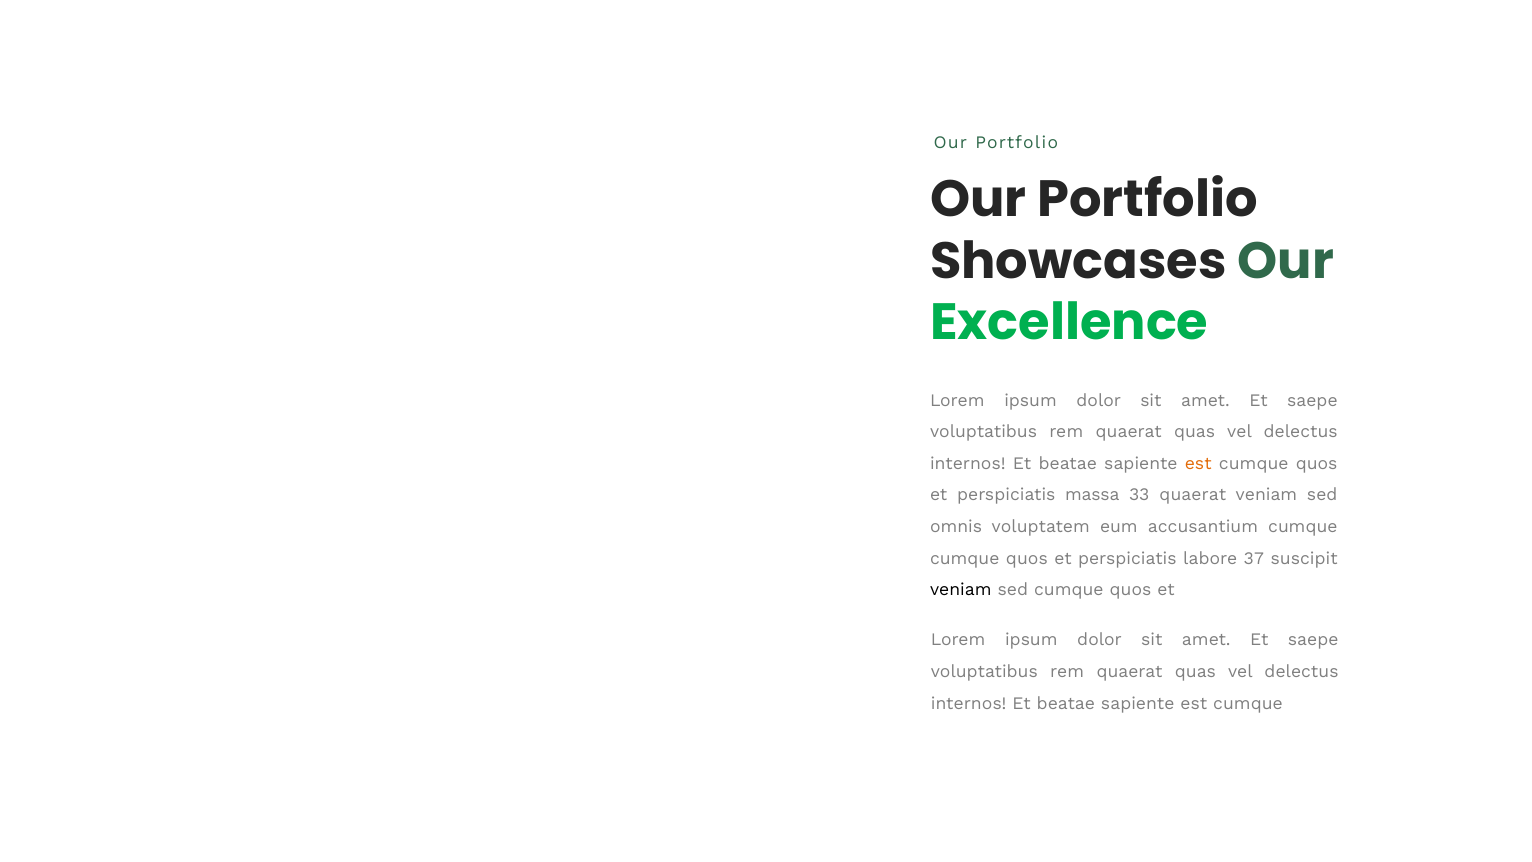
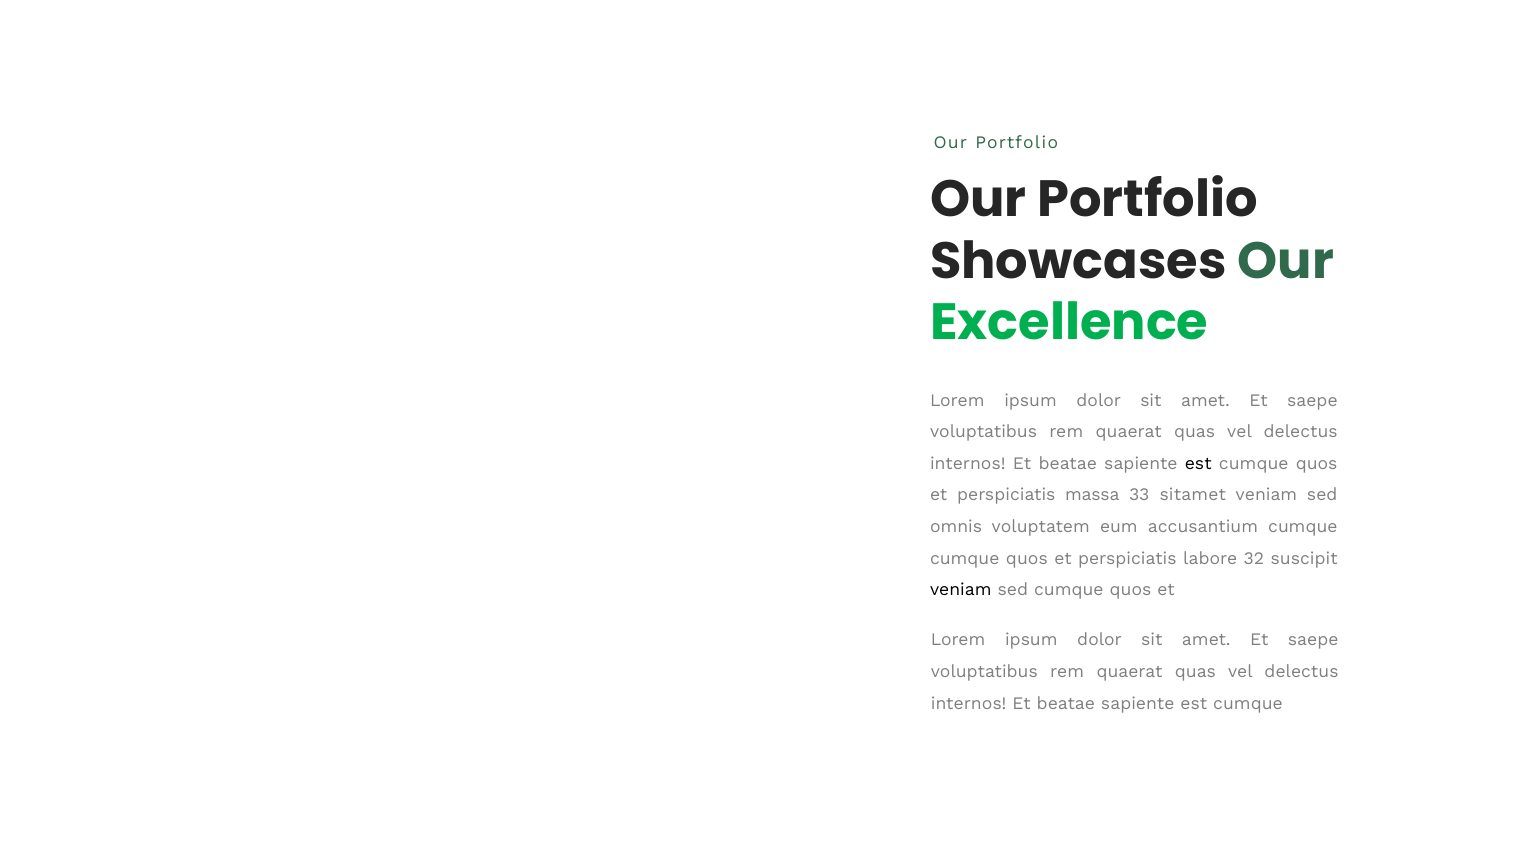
est at (1198, 463) colour: orange -> black
33 quaerat: quaerat -> sitamet
37: 37 -> 32
